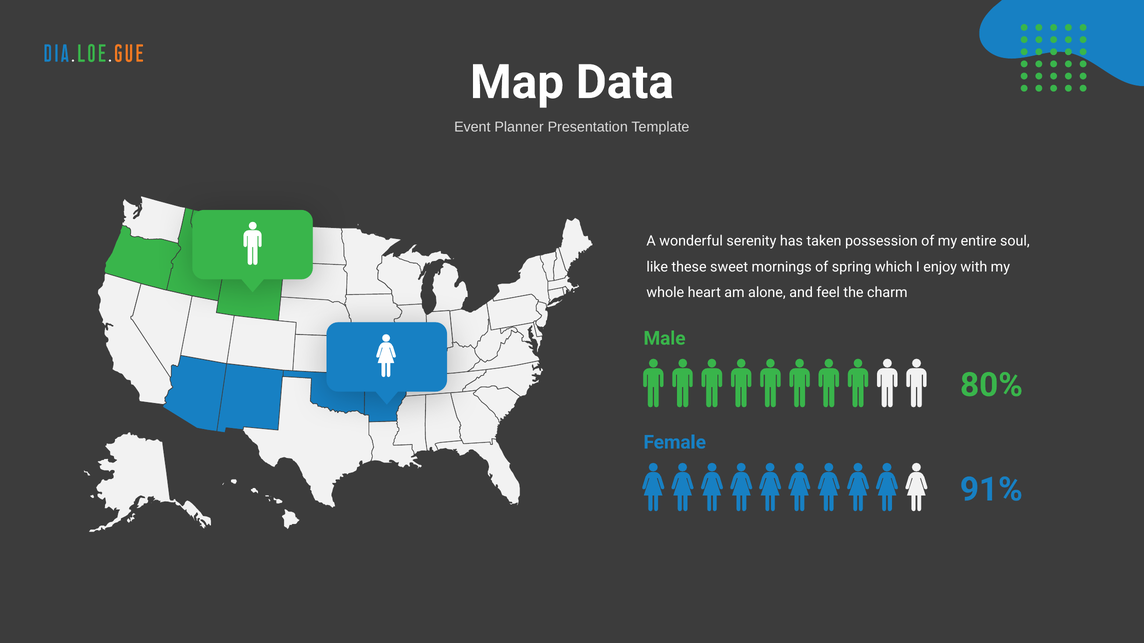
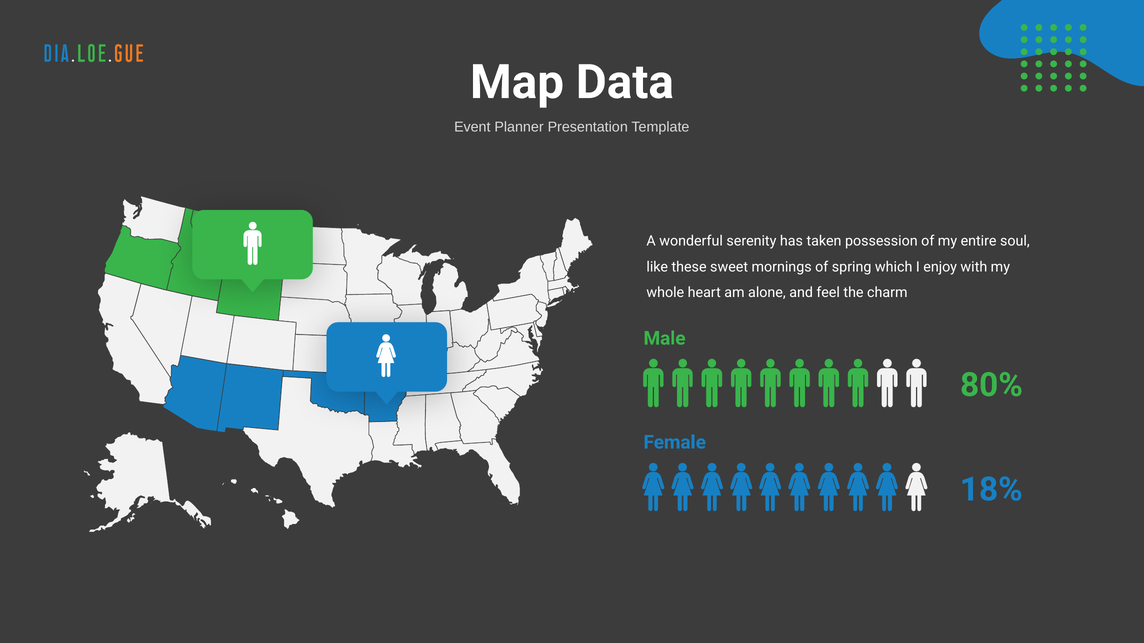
91%: 91% -> 18%
